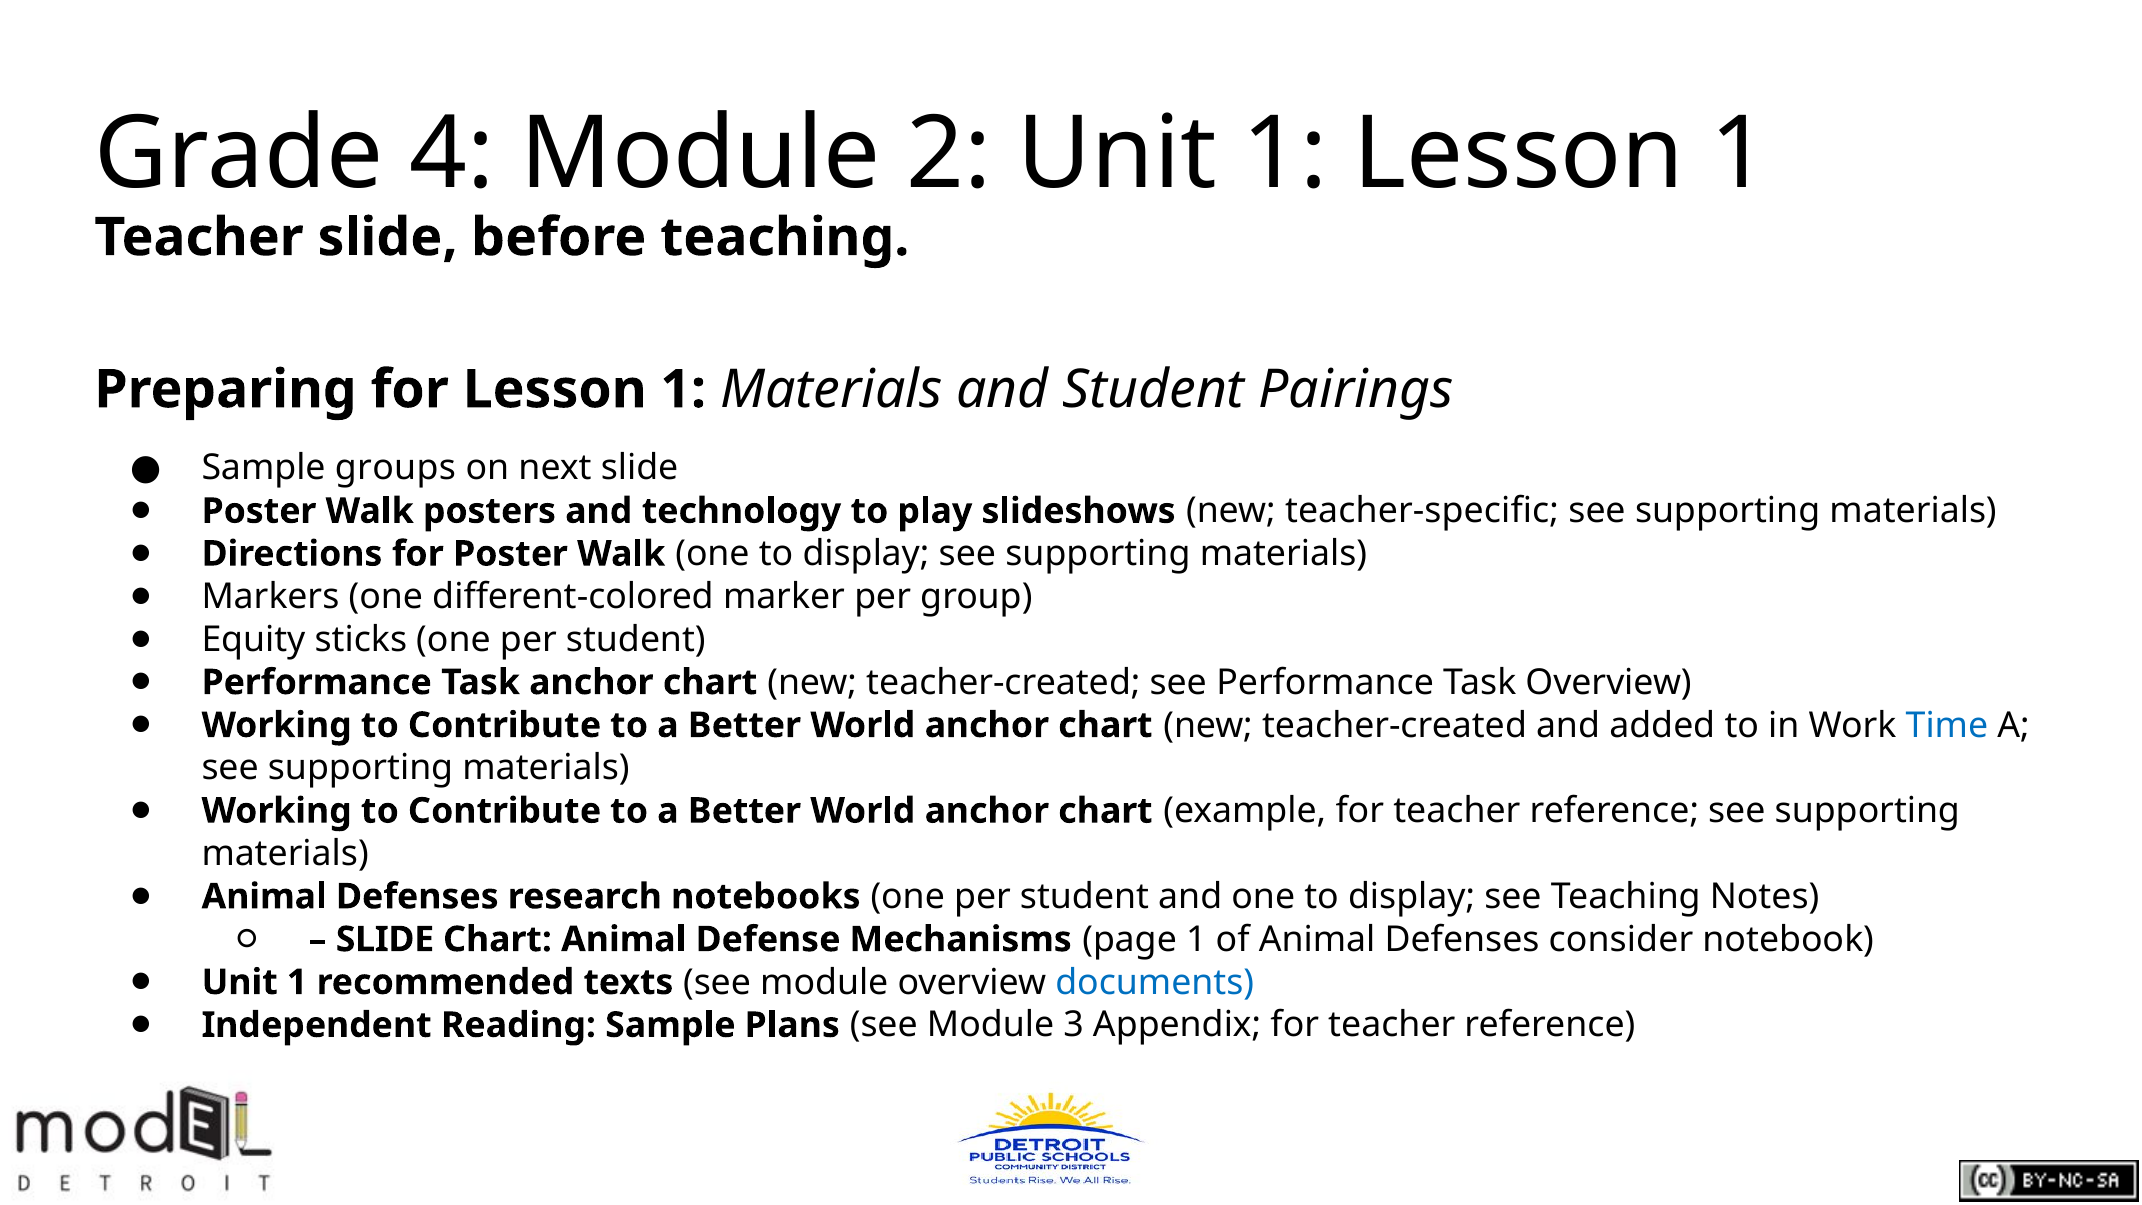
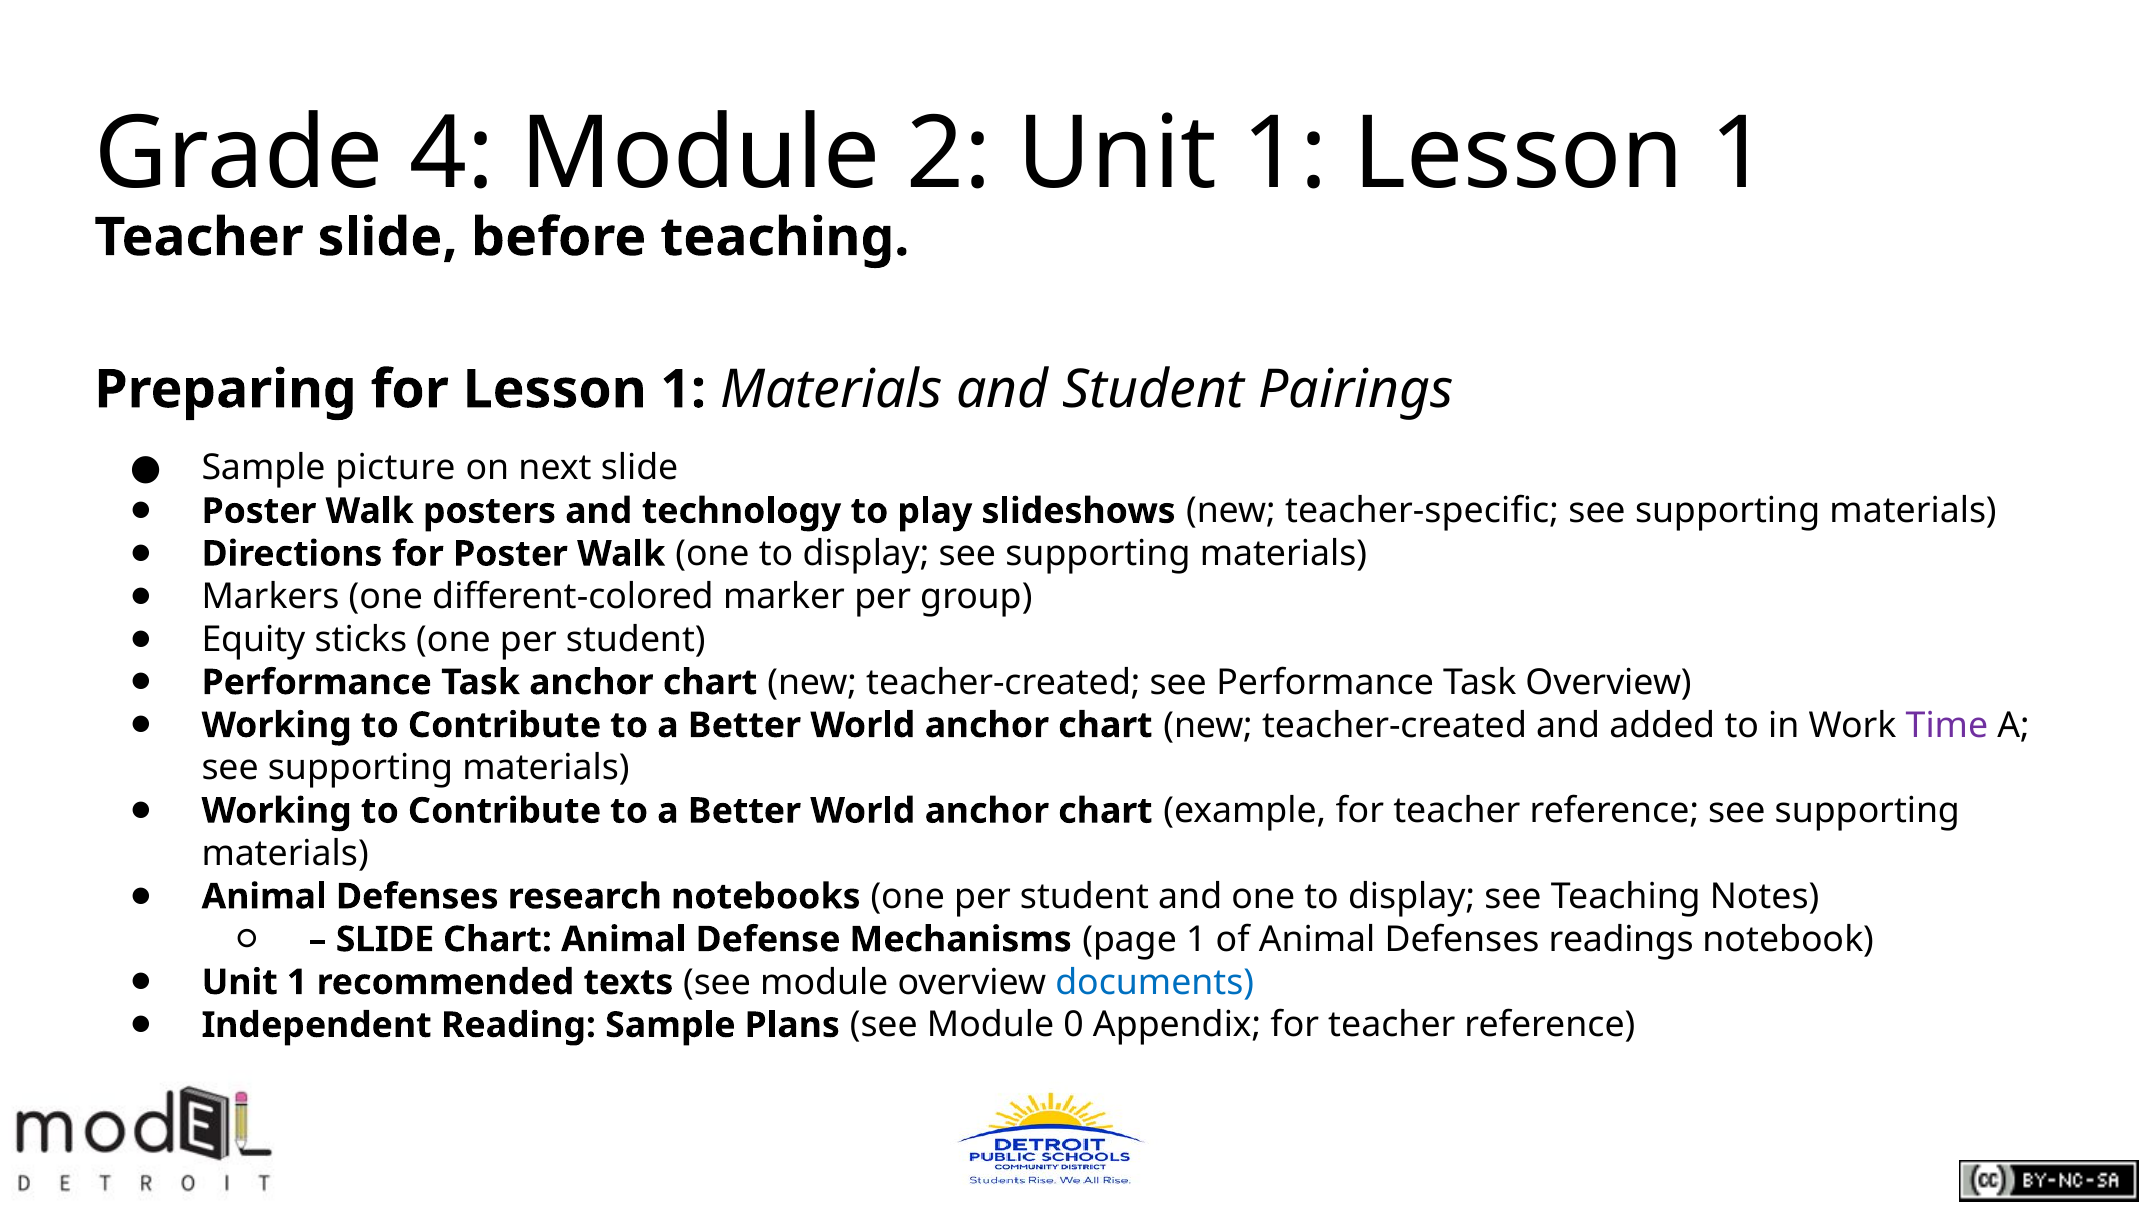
groups: groups -> picture
Time colour: blue -> purple
consider: consider -> readings
3: 3 -> 0
